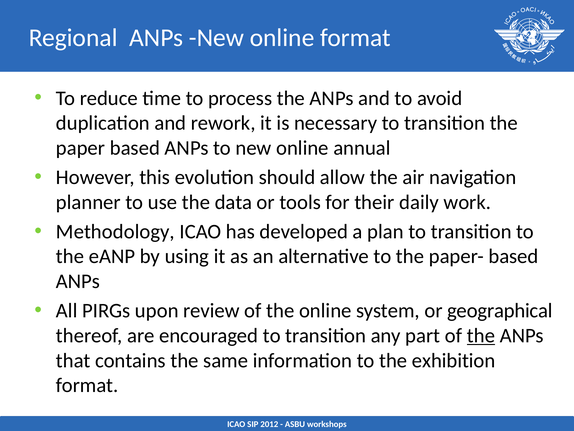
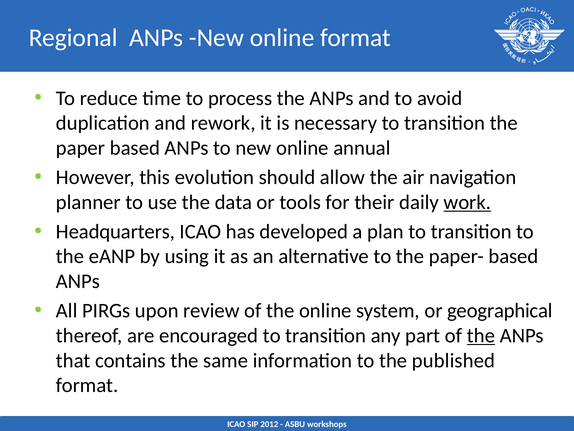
work underline: none -> present
Methodology: Methodology -> Headquarters
exhibition: exhibition -> published
